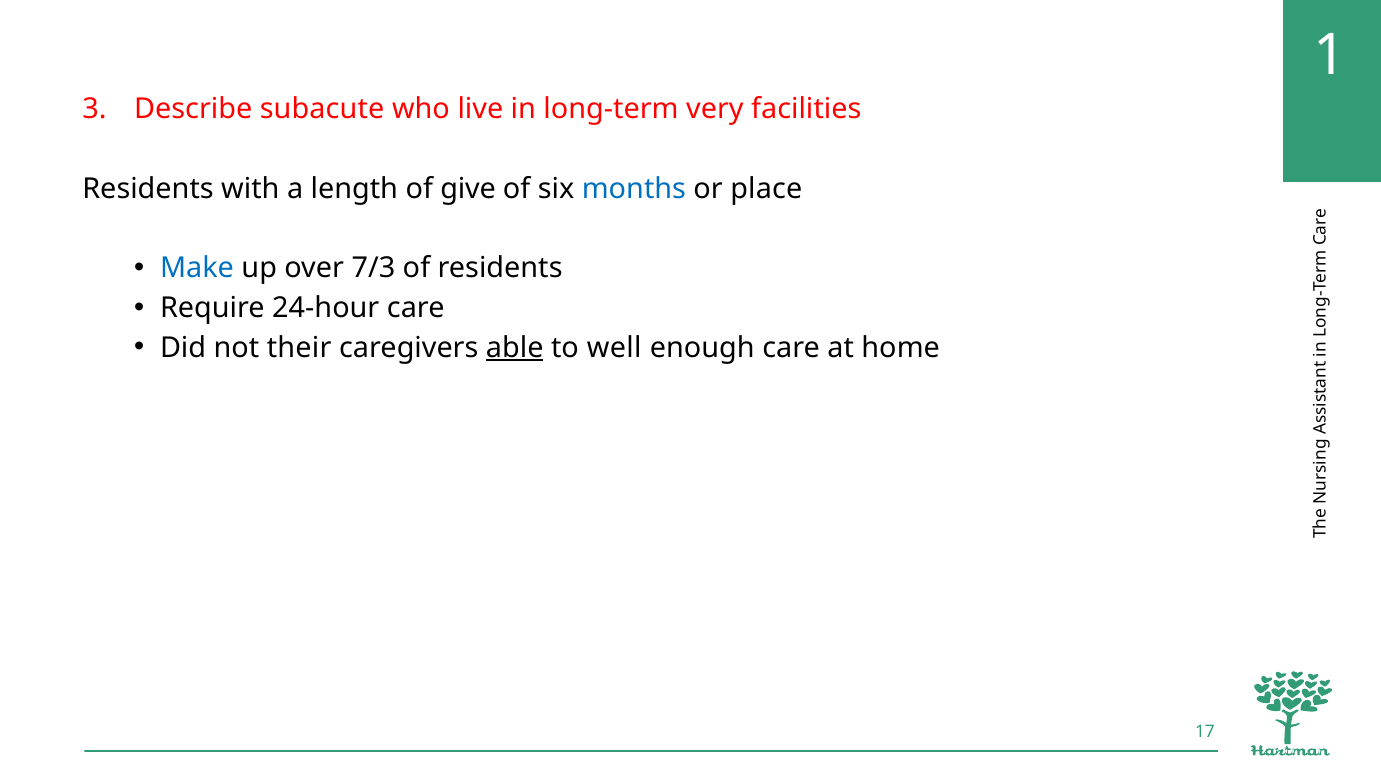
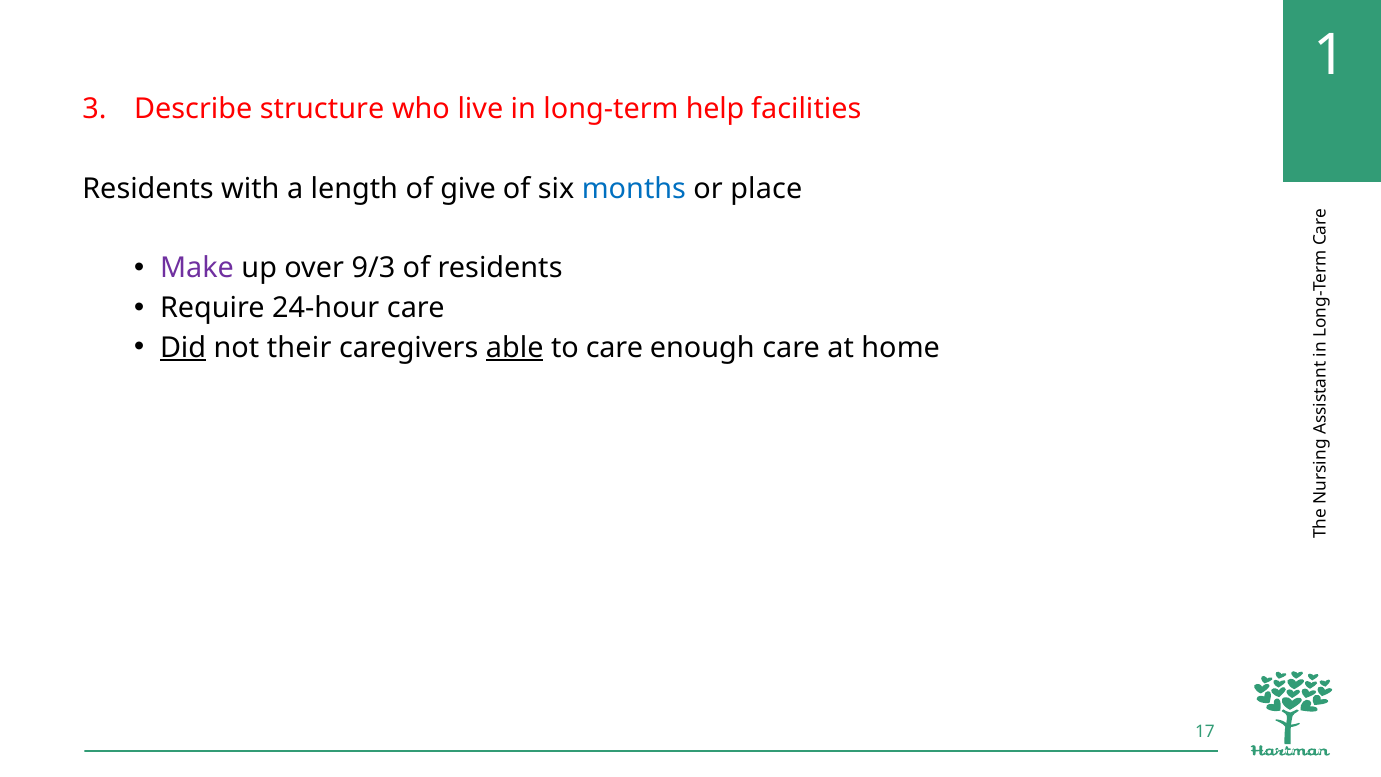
subacute: subacute -> structure
very: very -> help
Make colour: blue -> purple
7/3: 7/3 -> 9/3
Did underline: none -> present
to well: well -> care
